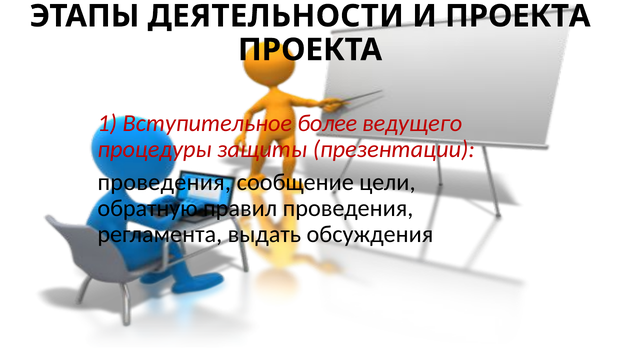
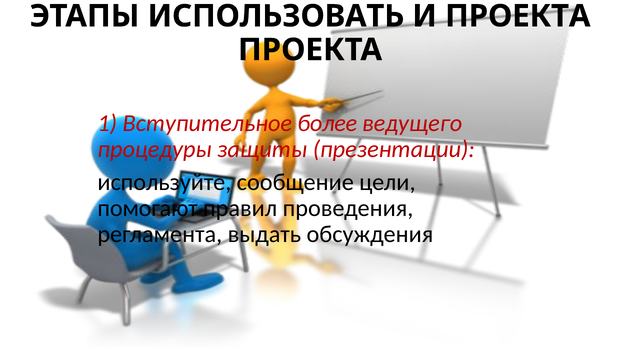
ДЕЯТЕЛЬНОСТИ: ДЕЯТЕЛЬНОСТИ -> ИСПОЛЬЗОВАТЬ
проведения at (164, 182): проведения -> используйте
обратную: обратную -> помогают
